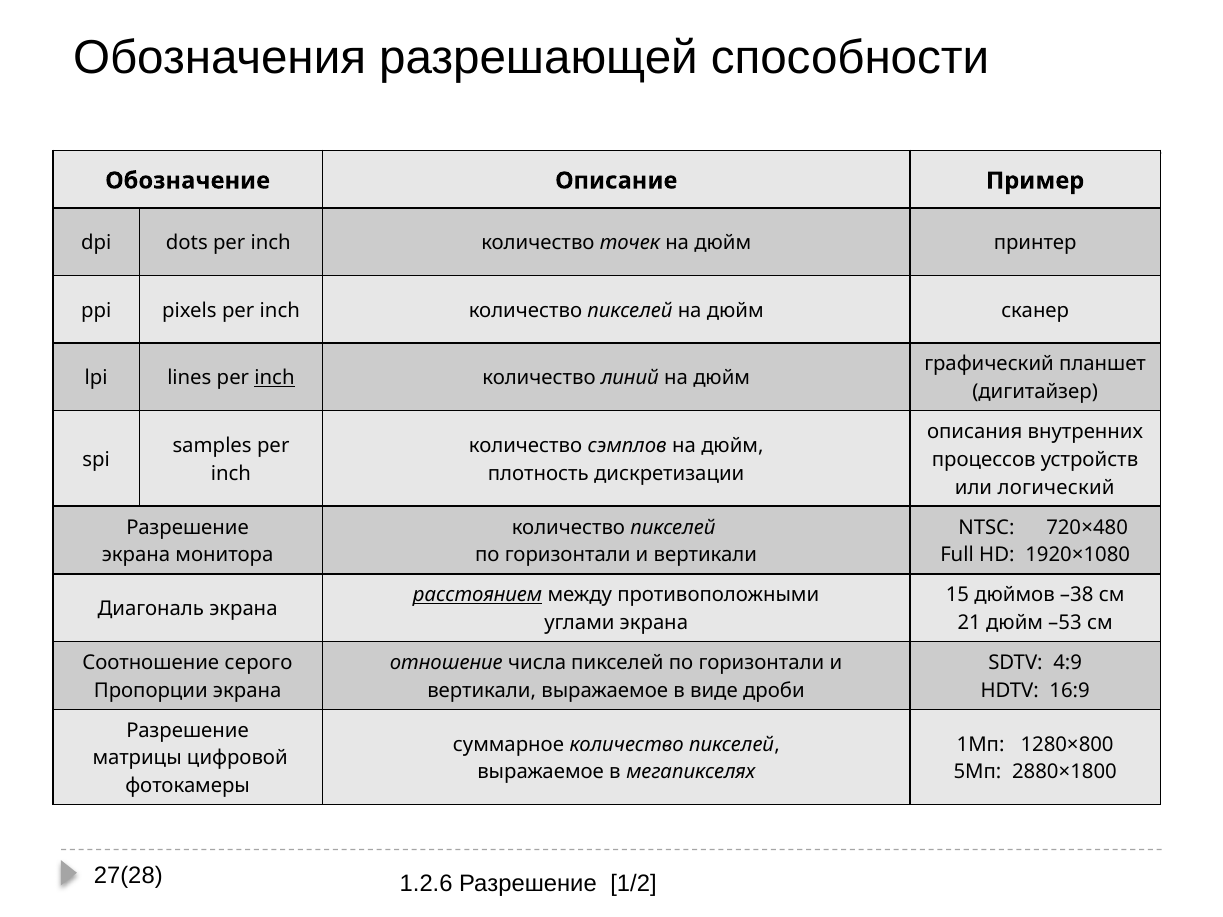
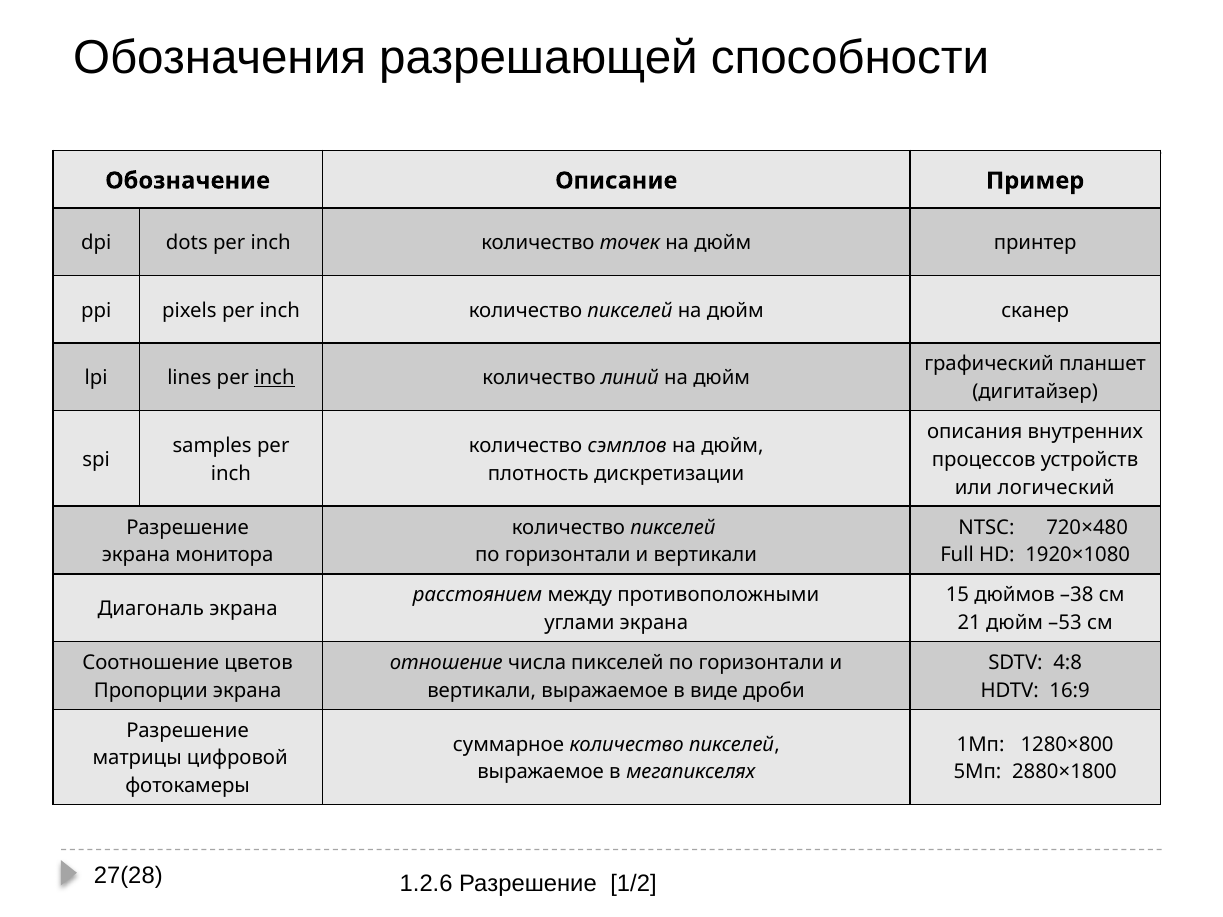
расстоянием underline: present -> none
серого: серого -> цветов
4:9: 4:9 -> 4:8
